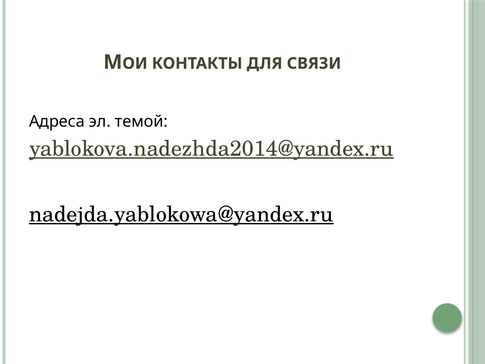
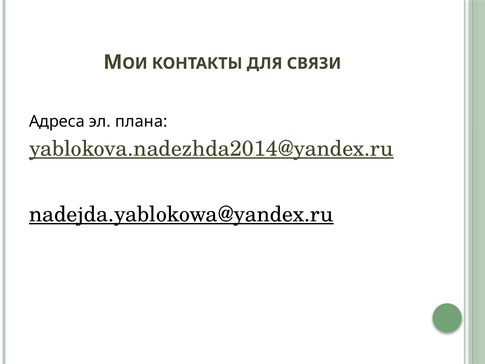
темой: темой -> плана
